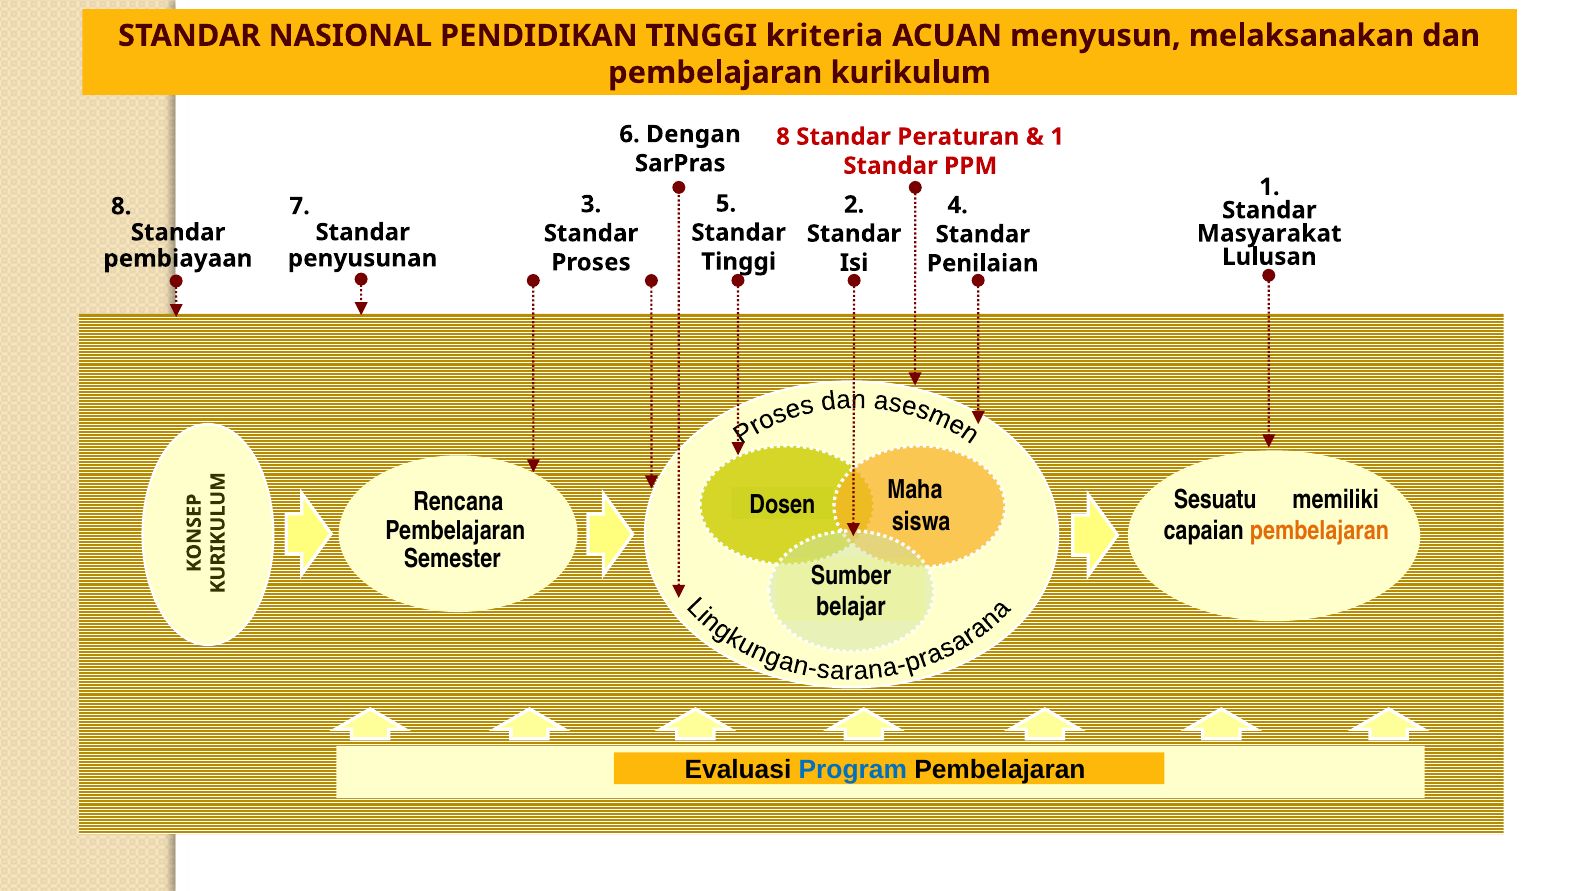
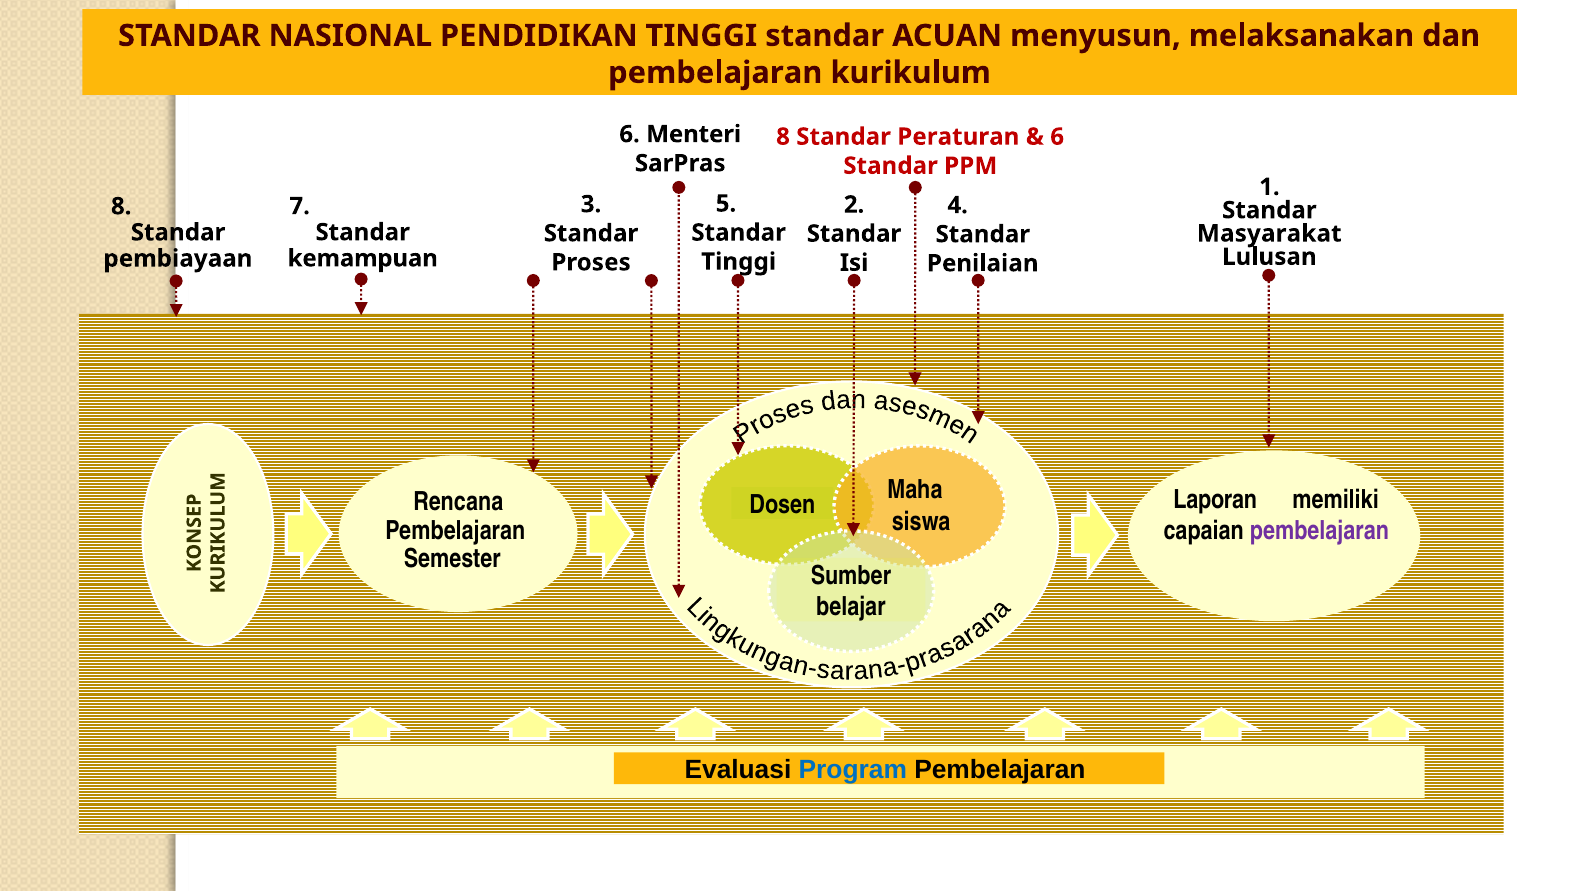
TINGGI kriteria: kriteria -> standar
Dengan: Dengan -> Menteri
1 at (1057, 137): 1 -> 6
penyusunan: penyusunan -> kemampuan
Sesuatu: Sesuatu -> Laporan
pembelajaran at (1319, 531) colour: orange -> purple
